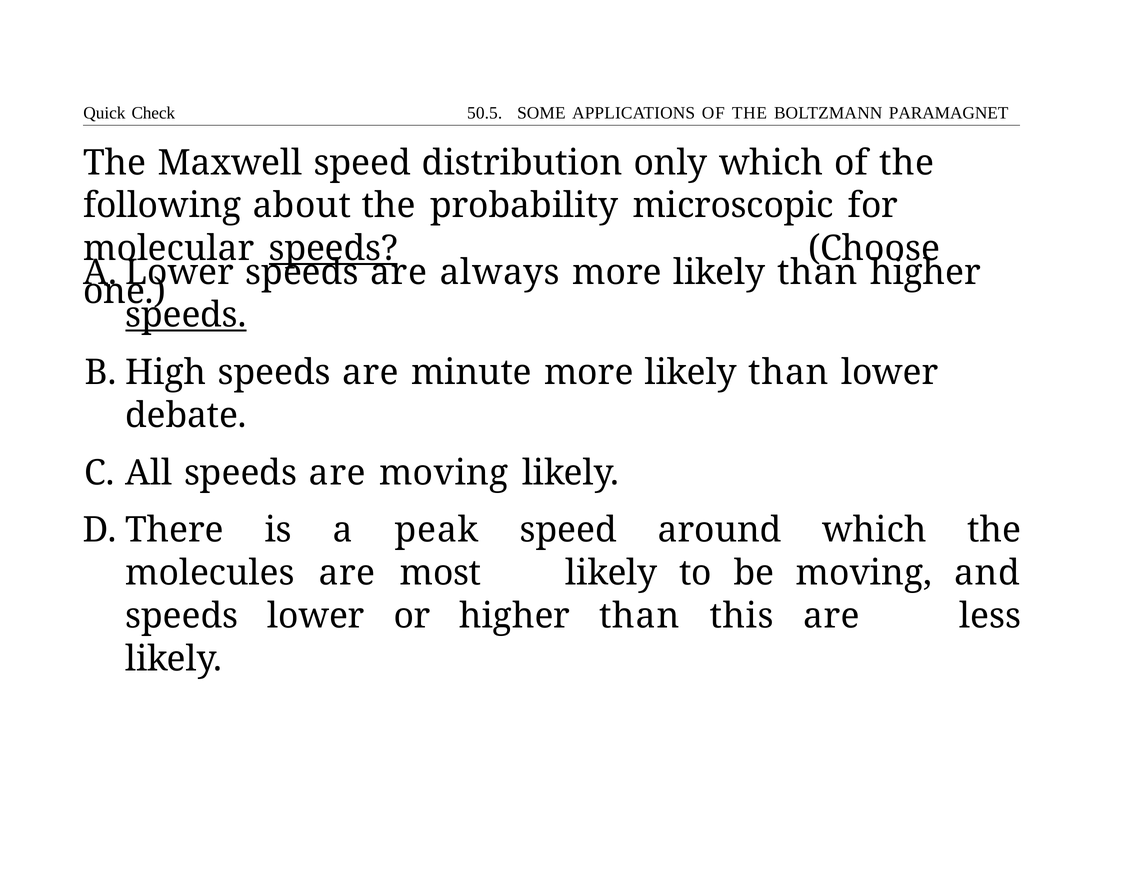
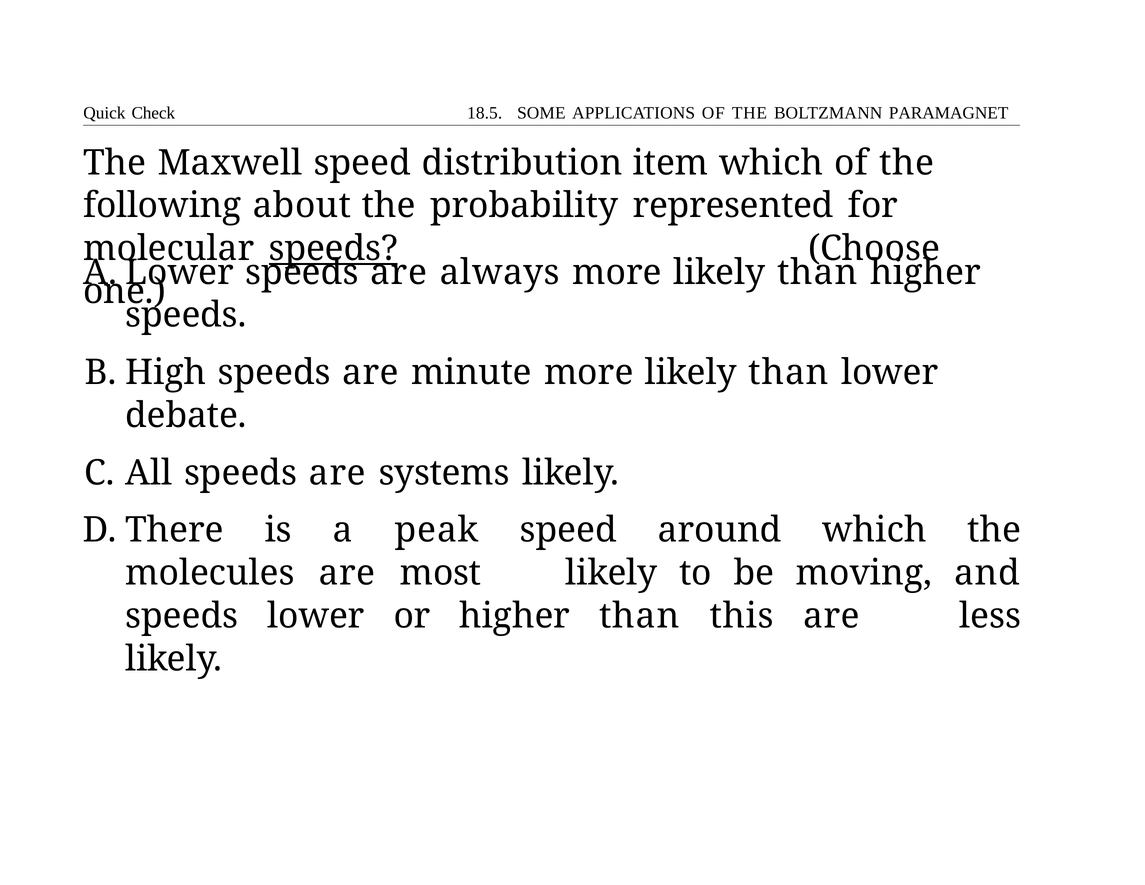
50.5: 50.5 -> 18.5
only: only -> item
microscopic: microscopic -> represented
speeds at (186, 315) underline: present -> none
are moving: moving -> systems
